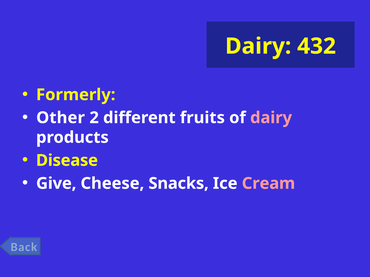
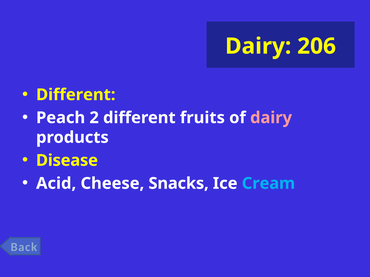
432: 432 -> 206
Formerly at (76, 95): Formerly -> Different
Other: Other -> Peach
Give: Give -> Acid
Cream colour: pink -> light blue
